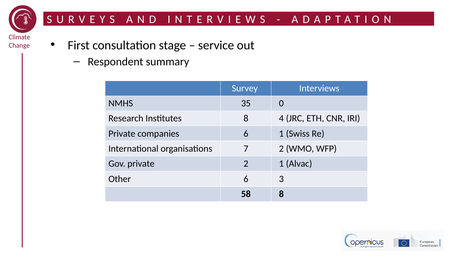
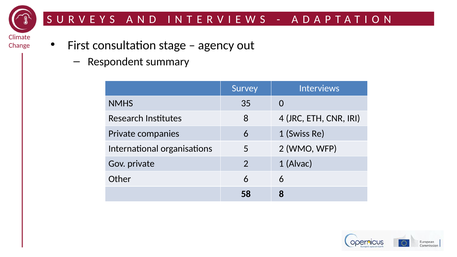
service: service -> agency
7: 7 -> 5
6 3: 3 -> 6
